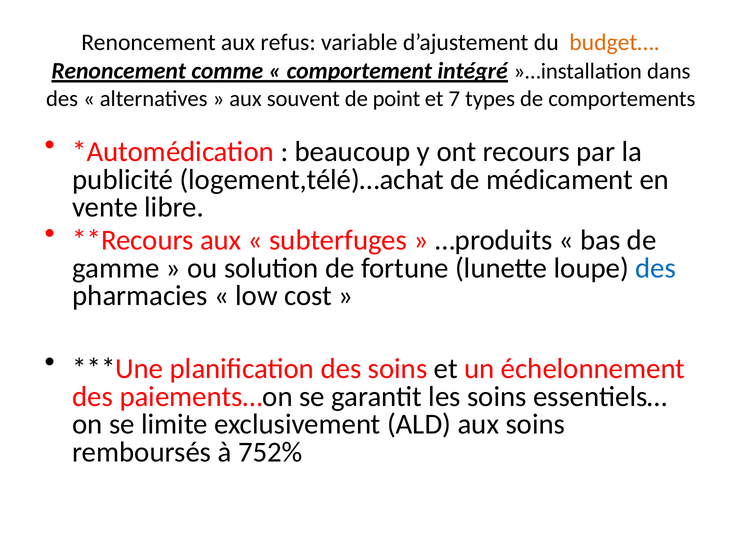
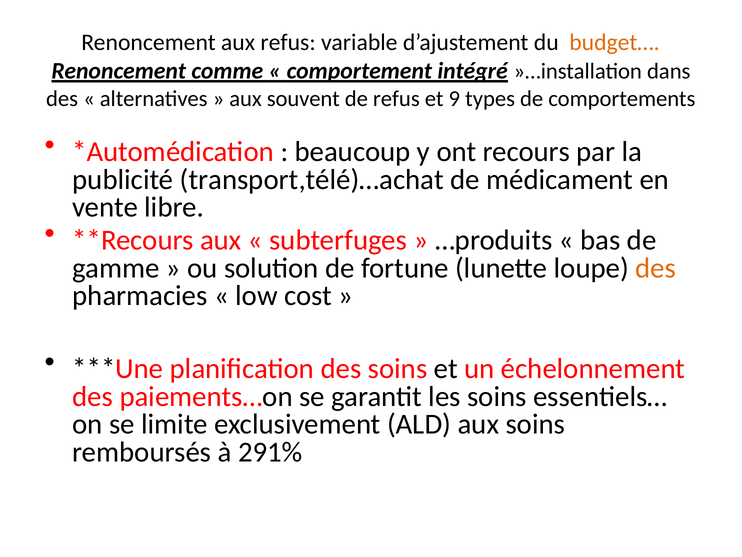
de point: point -> refus
7: 7 -> 9
logement,télé)…achat: logement,télé)…achat -> transport,télé)…achat
des at (656, 268) colour: blue -> orange
752%: 752% -> 291%
